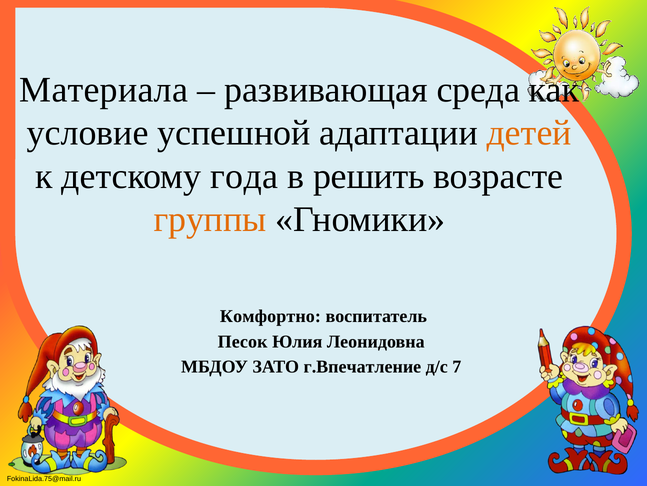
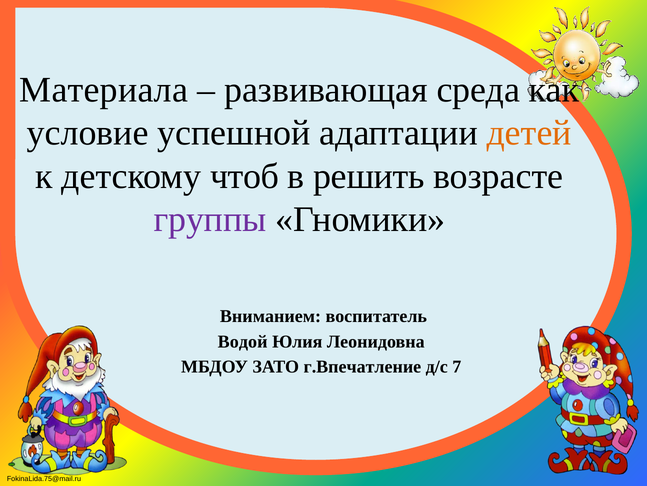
года: года -> чтоб
группы colour: orange -> purple
Комфортно: Комфортно -> Вниманием
Песок: Песок -> Водой
